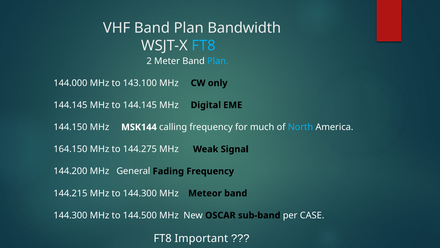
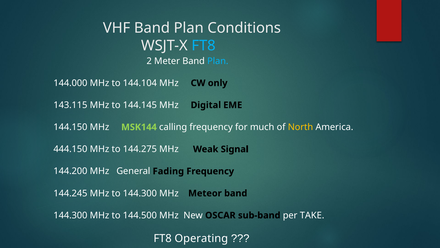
Bandwidth: Bandwidth -> Conditions
143.100: 143.100 -> 144.104
144.145 at (70, 105): 144.145 -> 143.115
MSK144 colour: white -> light green
North colour: light blue -> yellow
164.150: 164.150 -> 444.150
144.215: 144.215 -> 144.245
CASE: CASE -> TAKE
Important: Important -> Operating
